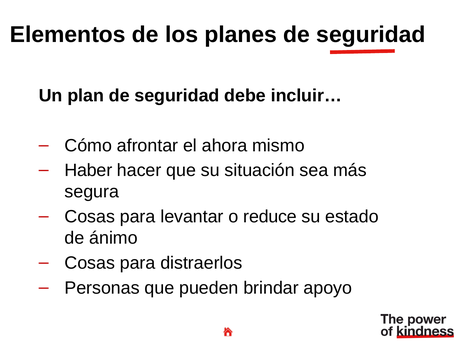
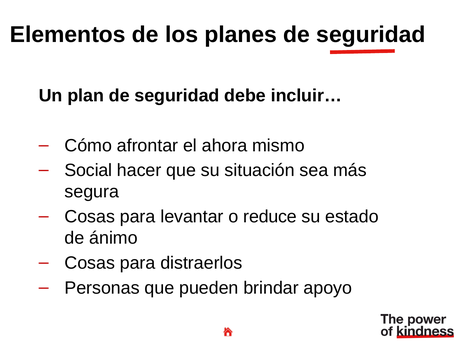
Haber: Haber -> Social
